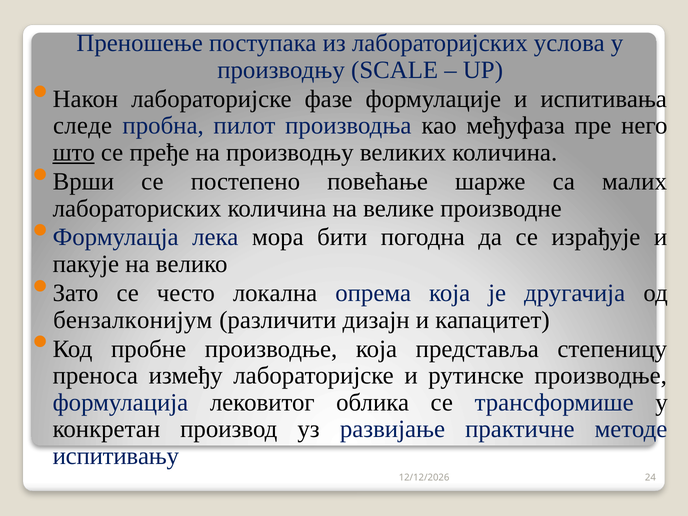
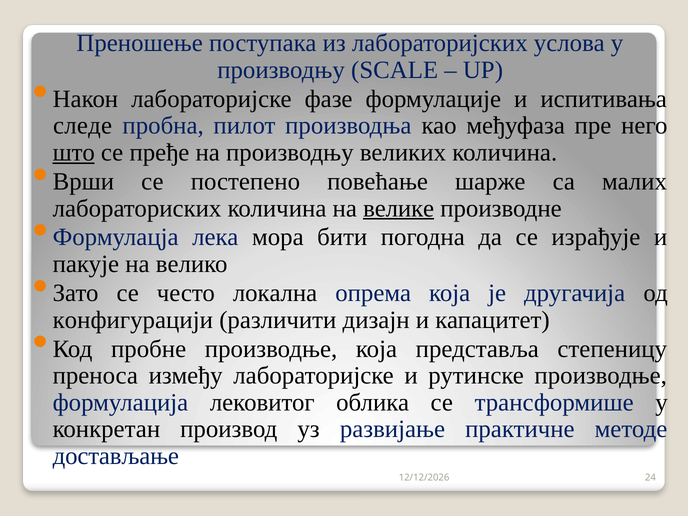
велике underline: none -> present
бензалконијум: бензалконијум -> конфигурацији
испитивању: испитивању -> достављање
